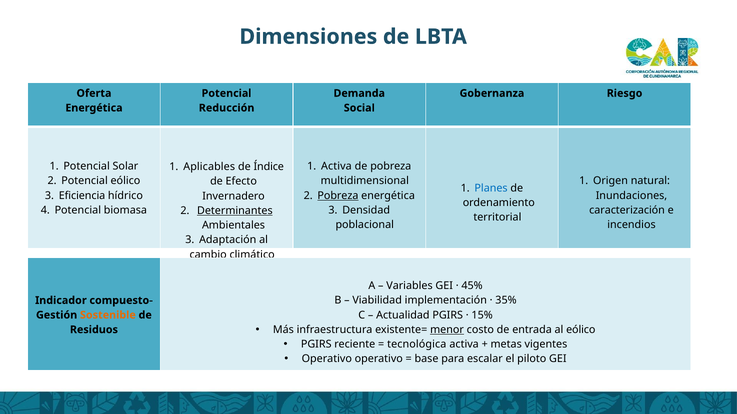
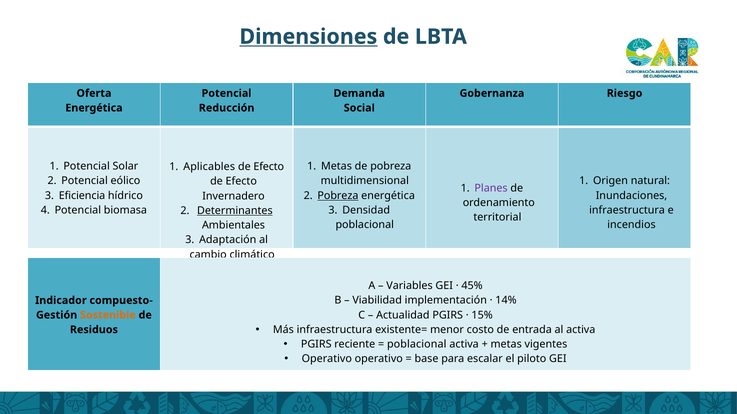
Dimensiones underline: none -> present
Activa at (336, 166): Activa -> Metas
Índice at (269, 167): Índice -> Efecto
Planes colour: blue -> purple
caracterización at (627, 210): caracterización -> infraestructura
35%: 35% -> 14%
menor underline: present -> none
al eólico: eólico -> activa
tecnológica at (417, 345): tecnológica -> poblacional
